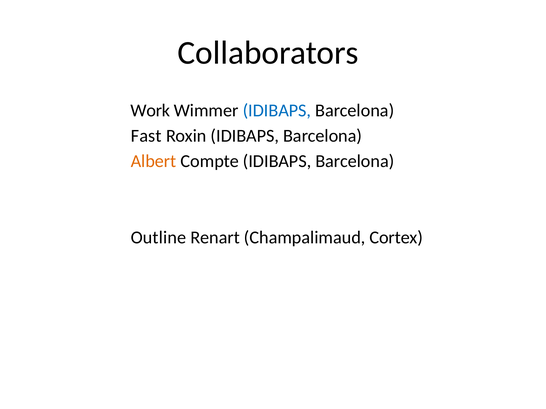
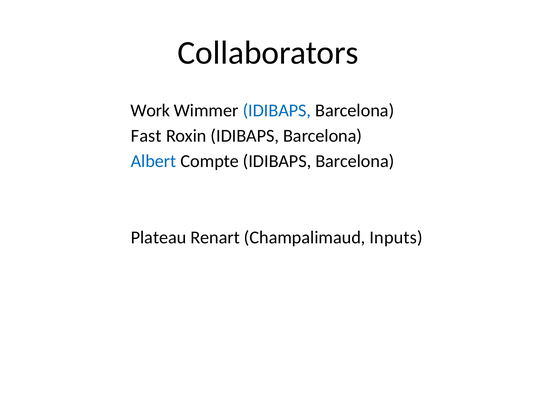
Albert colour: orange -> blue
Outline: Outline -> Plateau
Cortex: Cortex -> Inputs
